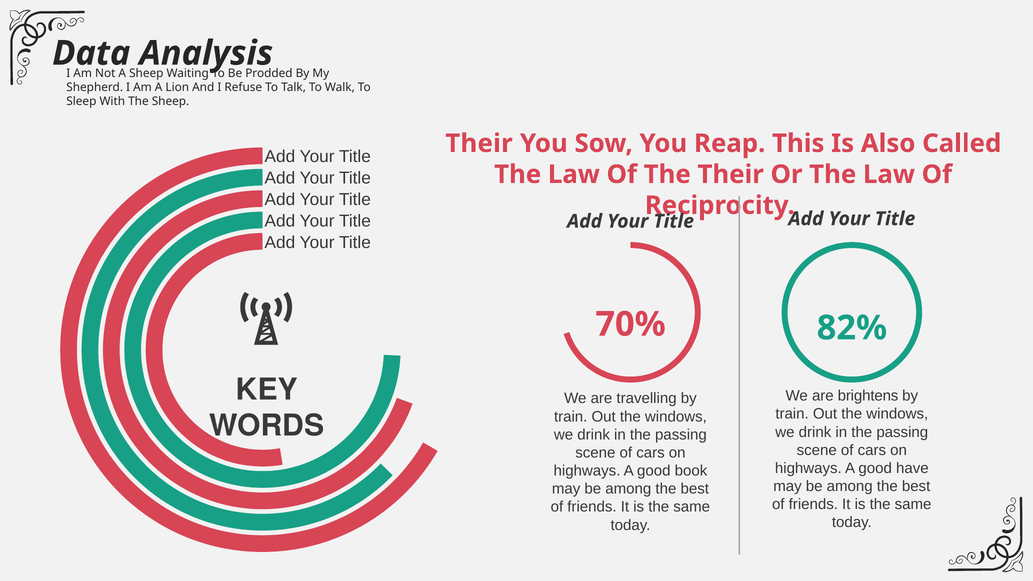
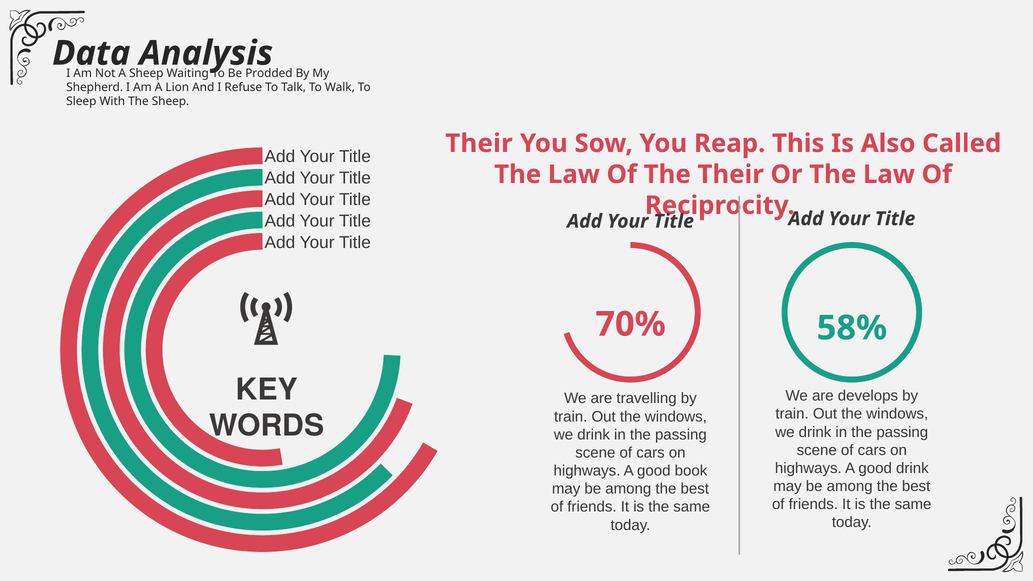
82%: 82% -> 58%
brightens: brightens -> develops
good have: have -> drink
